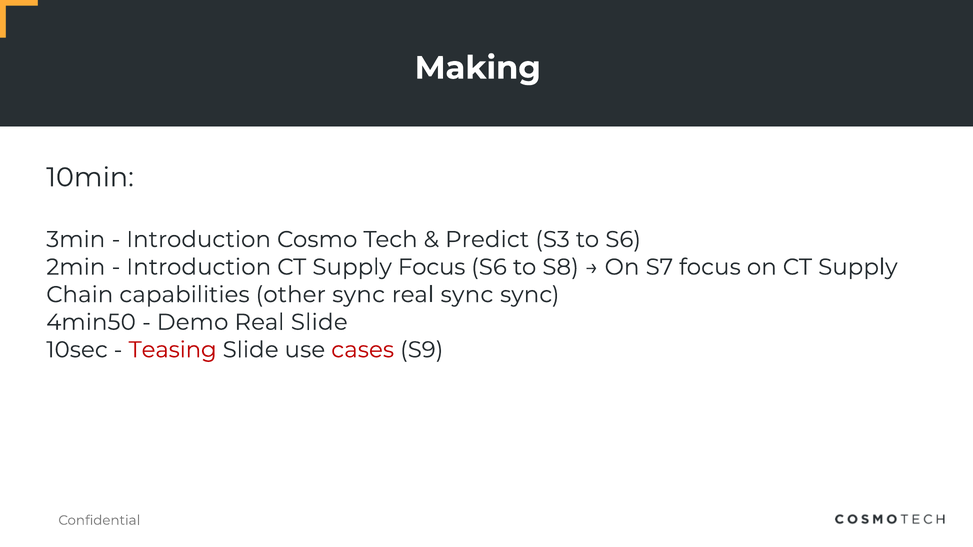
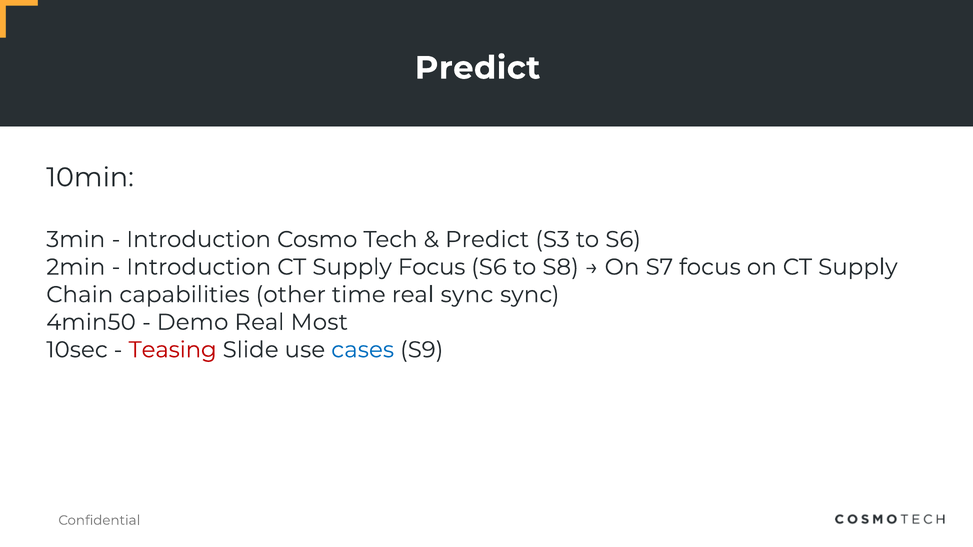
Making at (478, 68): Making -> Predict
other sync: sync -> time
Real Slide: Slide -> Most
cases colour: red -> blue
